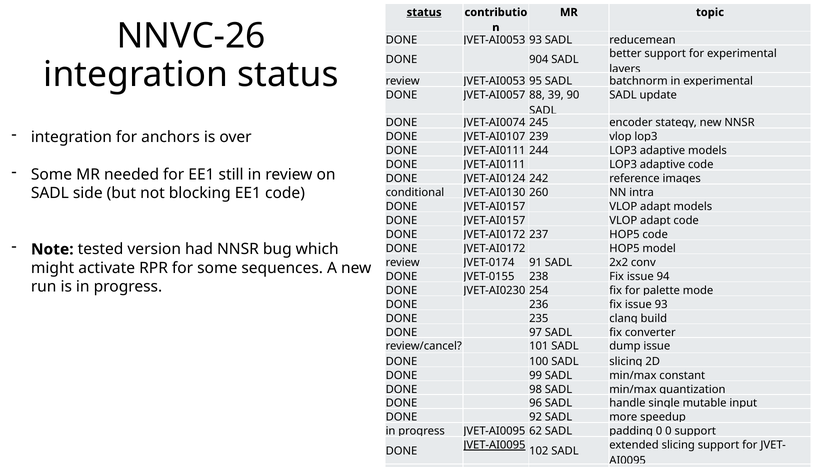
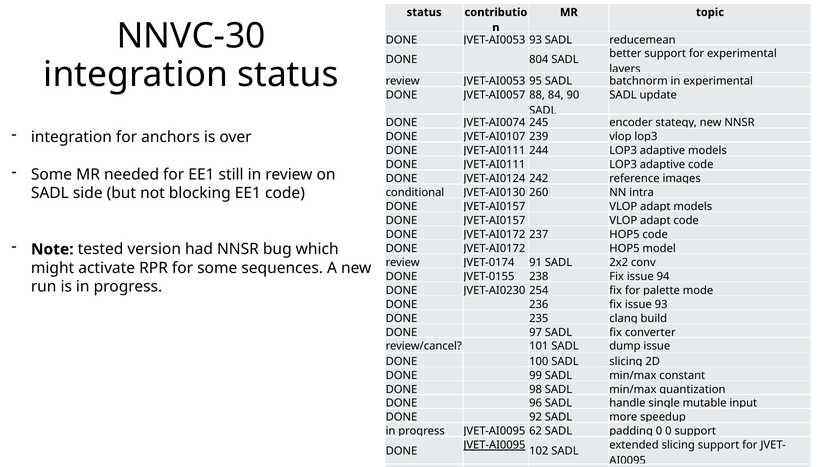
status at (424, 12) underline: present -> none
NNVC-26: NNVC-26 -> NNVC-30
904: 904 -> 804
39: 39 -> 84
